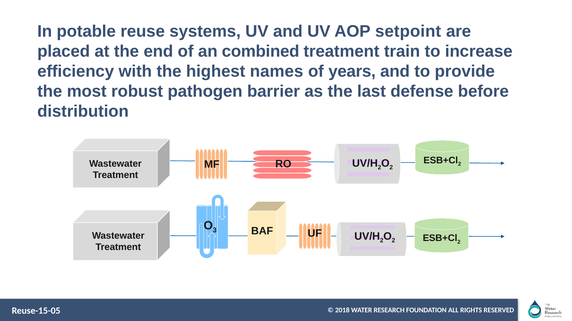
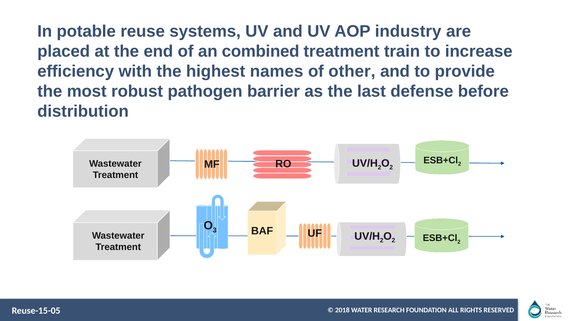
setpoint: setpoint -> industry
years: years -> other
